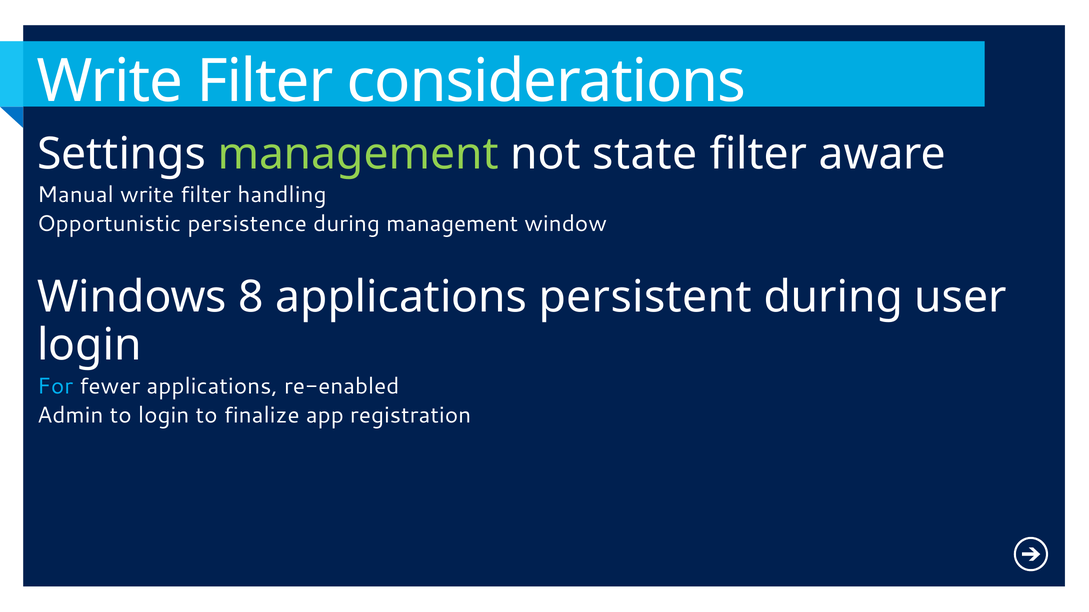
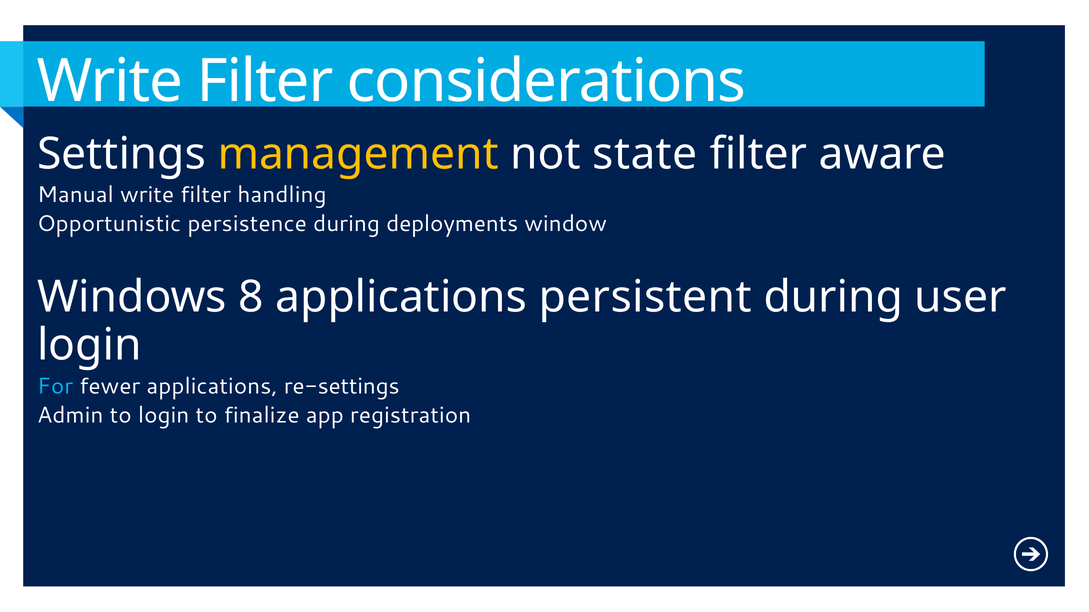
management at (358, 154) colour: light green -> yellow
during management: management -> deployments
re-enabled: re-enabled -> re-settings
